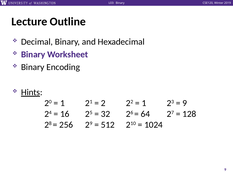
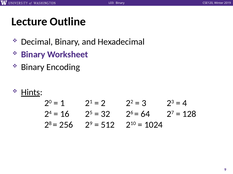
1 at (144, 104): 1 -> 3
9 at (185, 104): 9 -> 4
